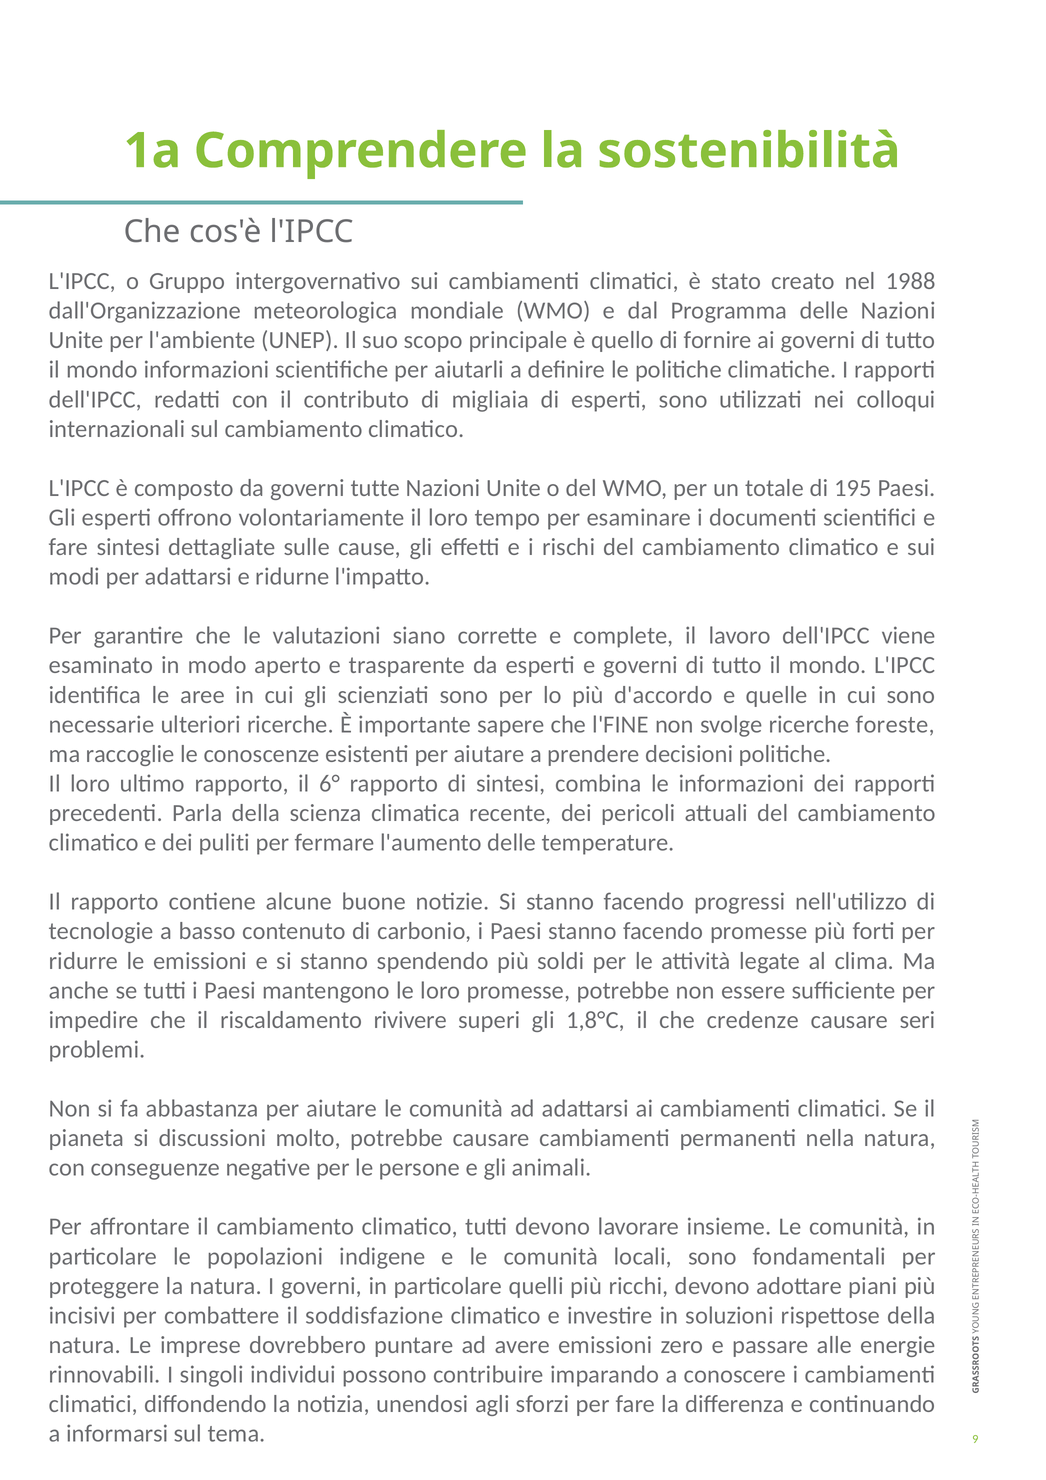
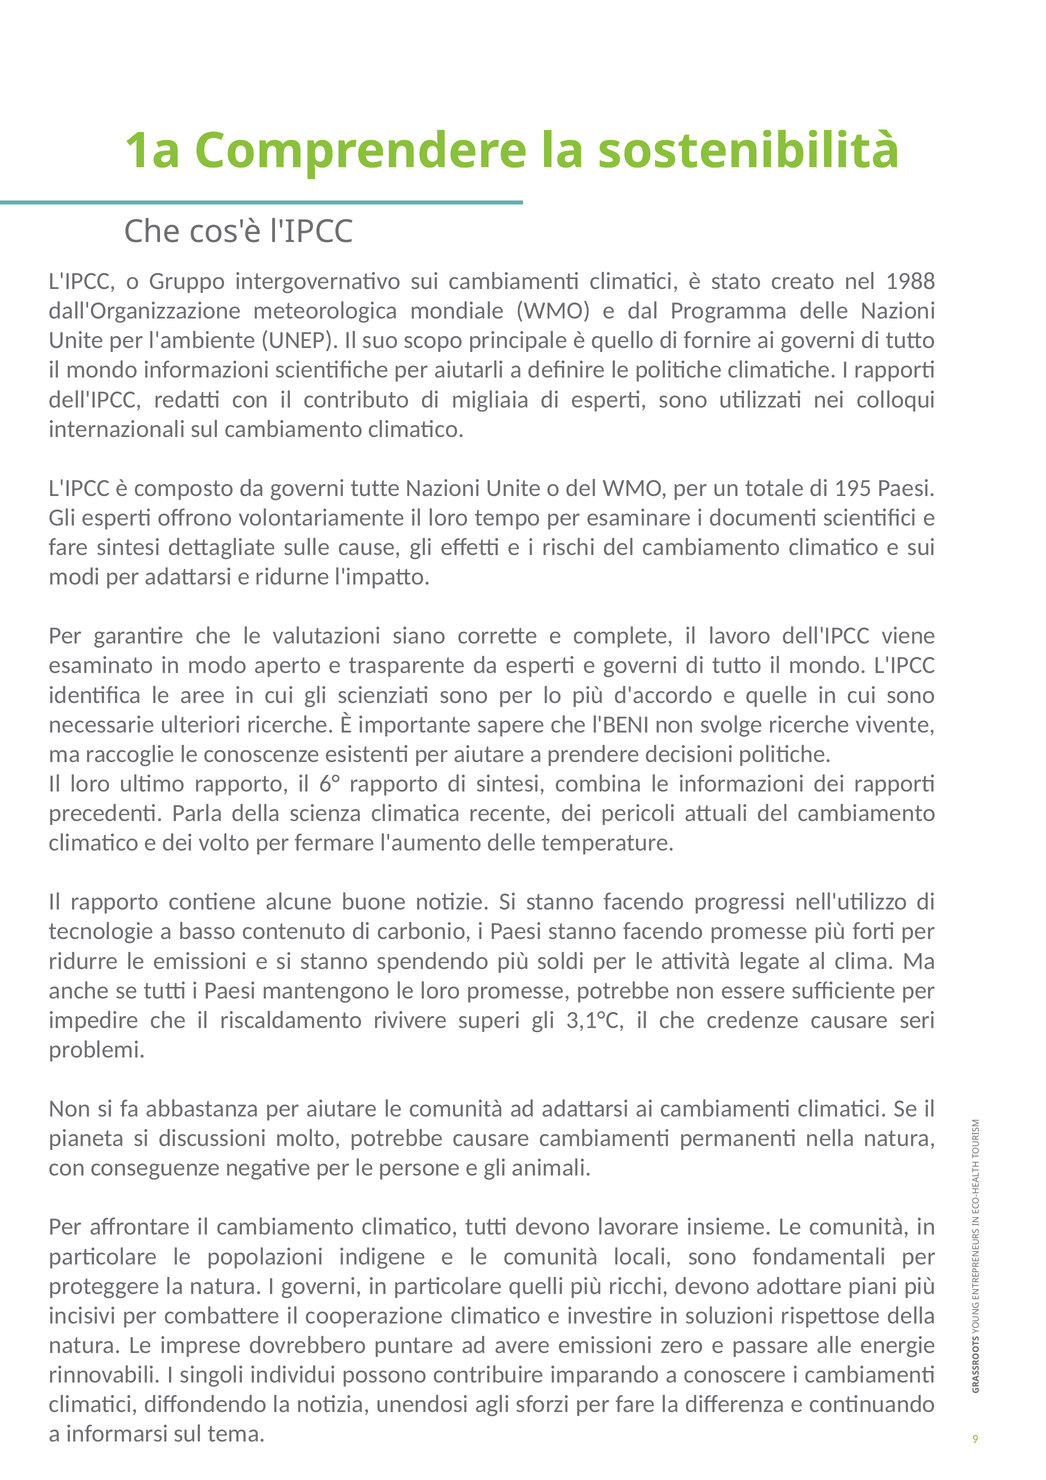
l'FINE: l'FINE -> l'BENI
foreste: foreste -> vivente
puliti: puliti -> volto
1,8°C: 1,8°C -> 3,1°C
soddisfazione: soddisfazione -> cooperazione
